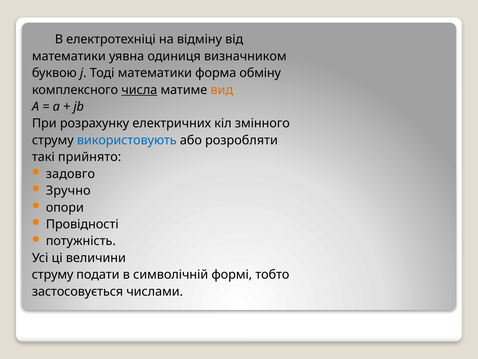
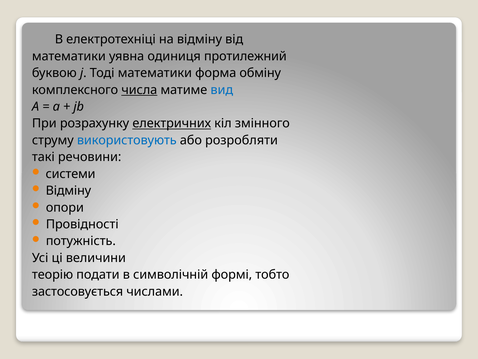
визначником: визначником -> протилежний
вид colour: orange -> blue
електричних underline: none -> present
прийнято: прийнято -> речовини
задовго: задовго -> системи
Зручно at (68, 190): Зручно -> Відміну
струму at (53, 274): струму -> теорію
